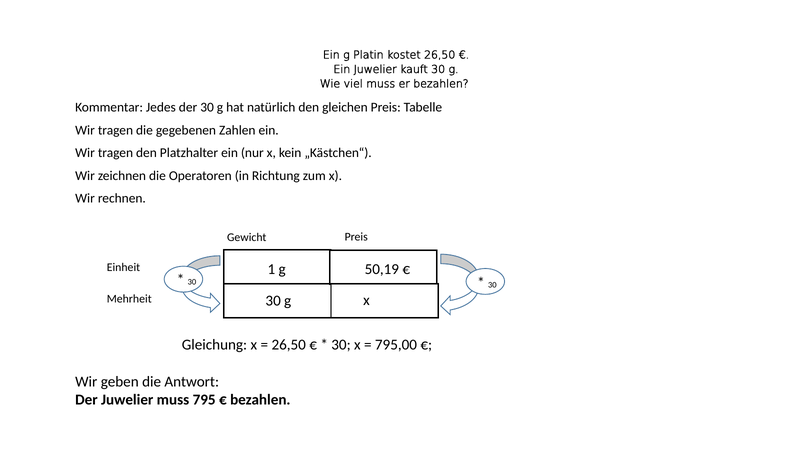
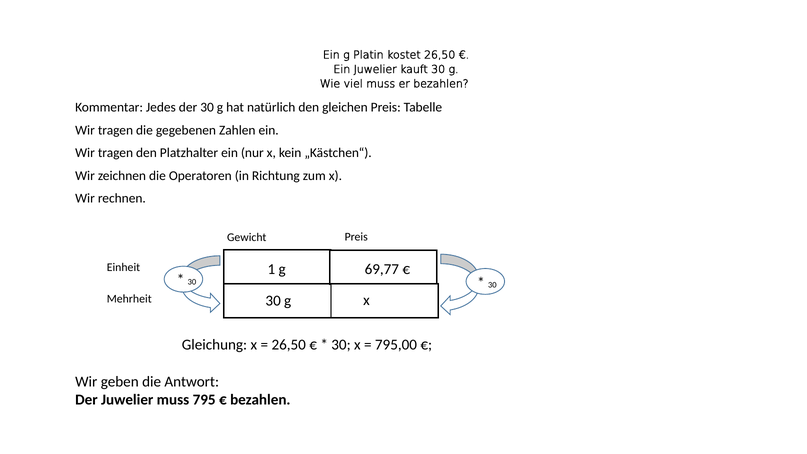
50,19: 50,19 -> 69,77
